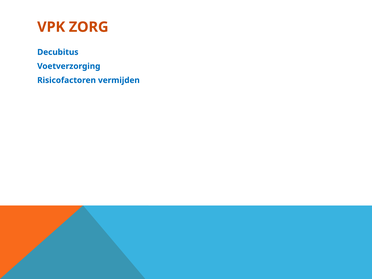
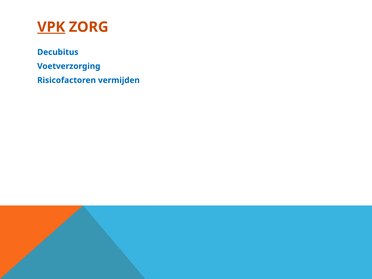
VPK underline: none -> present
